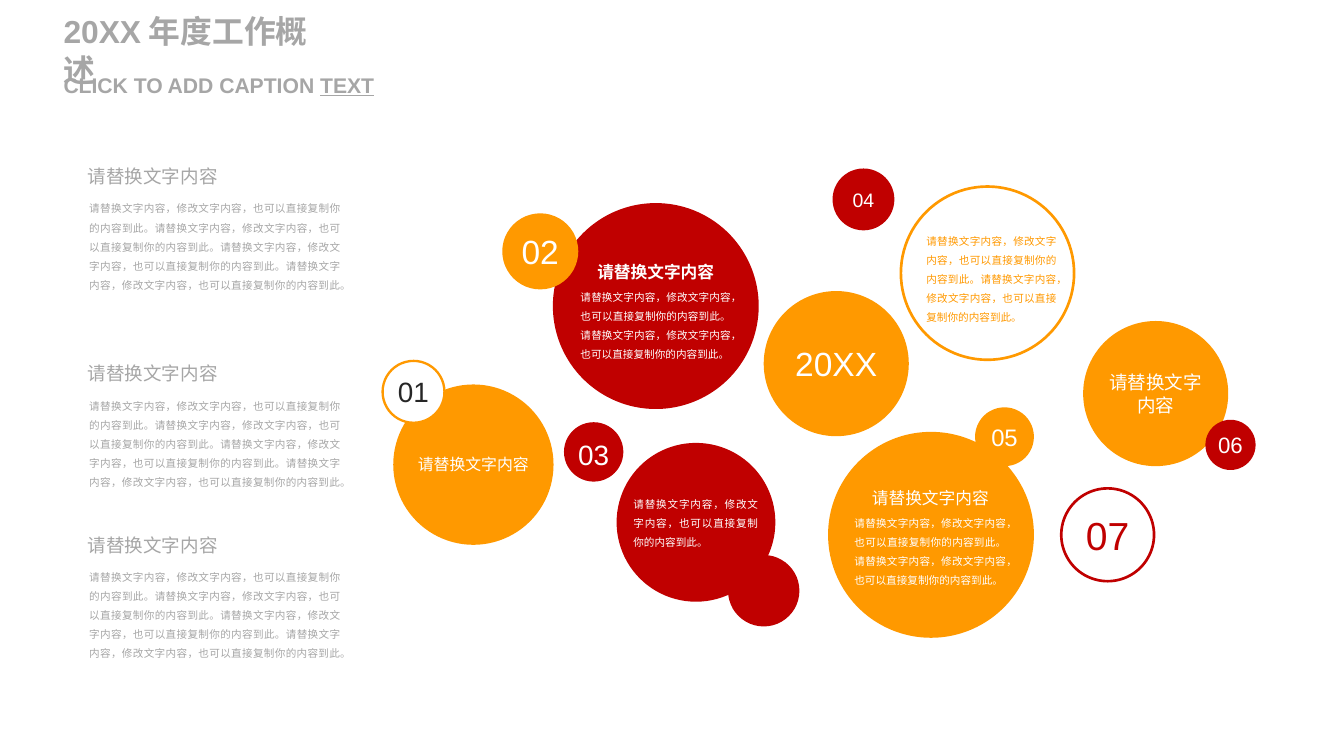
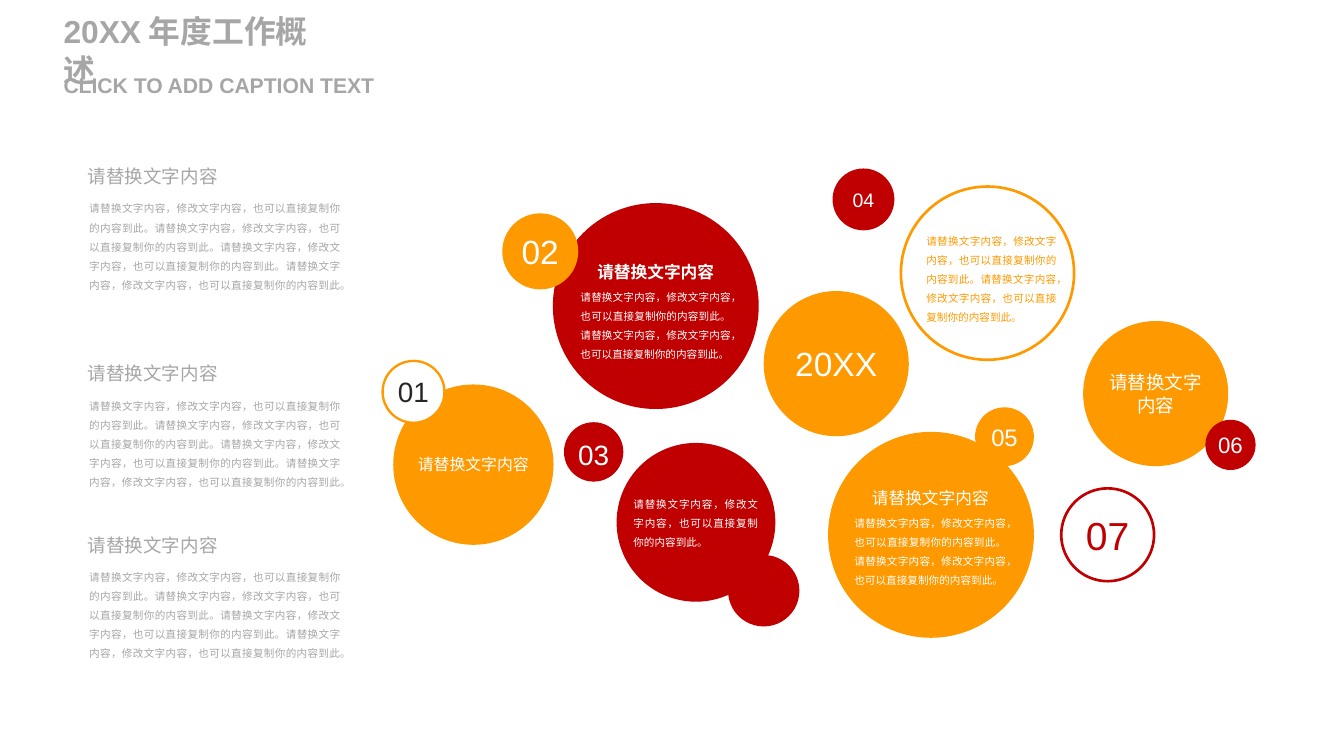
TEXT underline: present -> none
